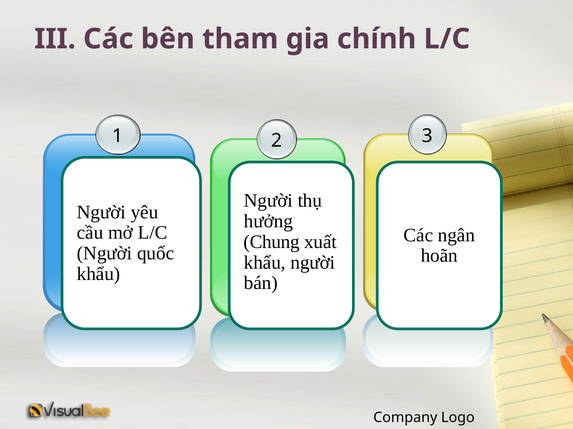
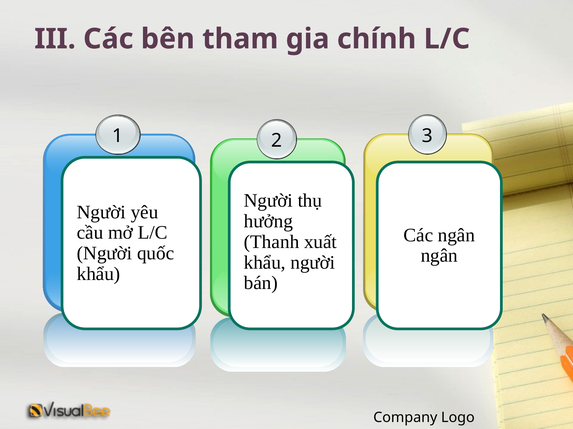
Chung: Chung -> Thanh
hoãn at (439, 256): hoãn -> ngân
